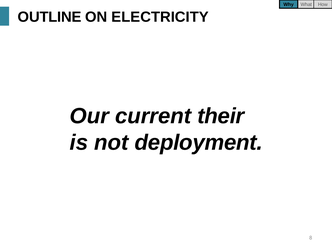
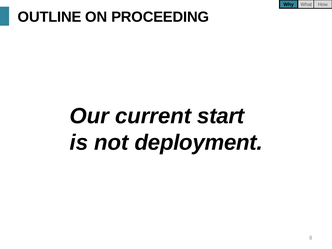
ELECTRICITY: ELECTRICITY -> PROCEEDING
their: their -> start
